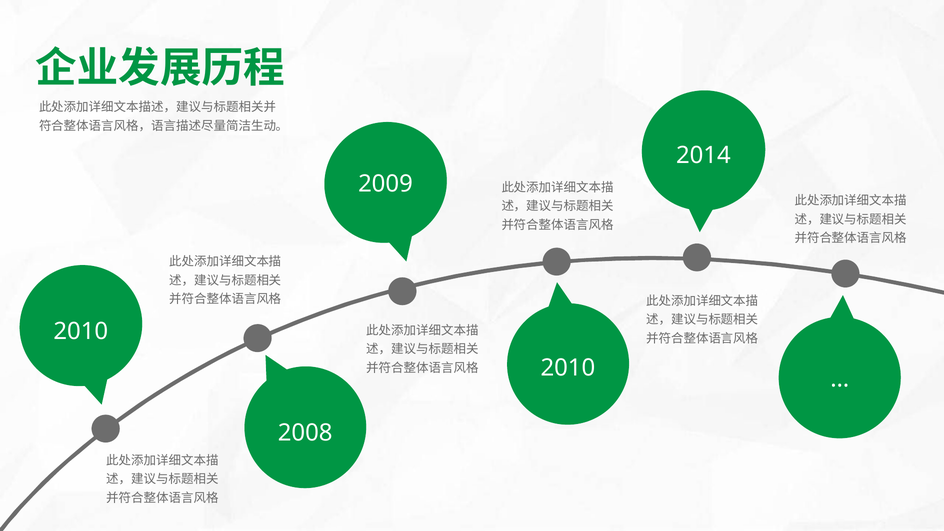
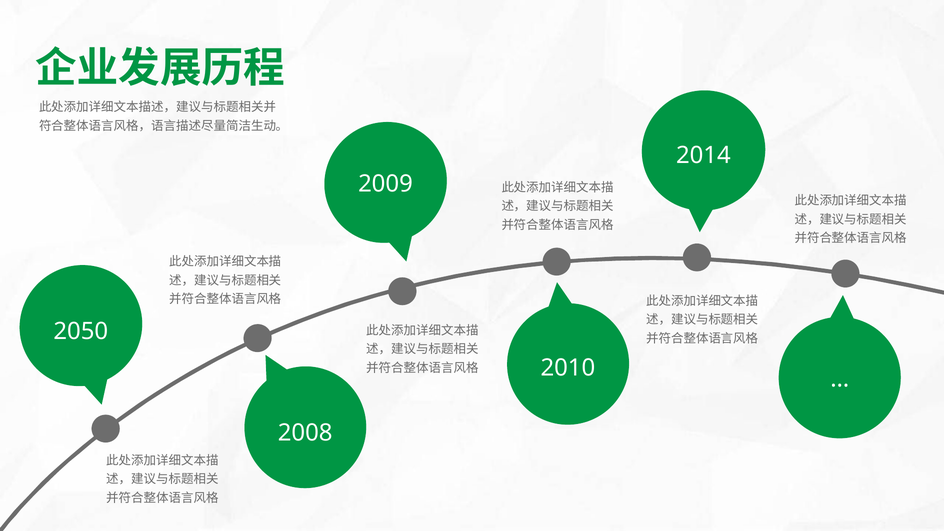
2010 at (81, 331): 2010 -> 2050
